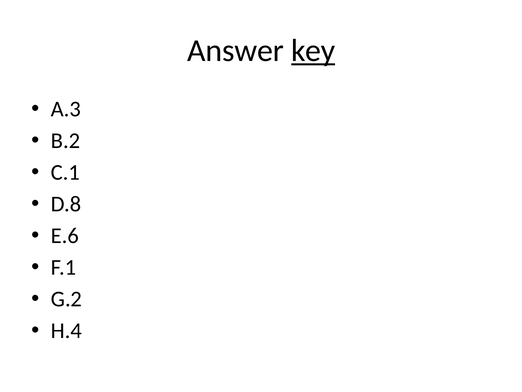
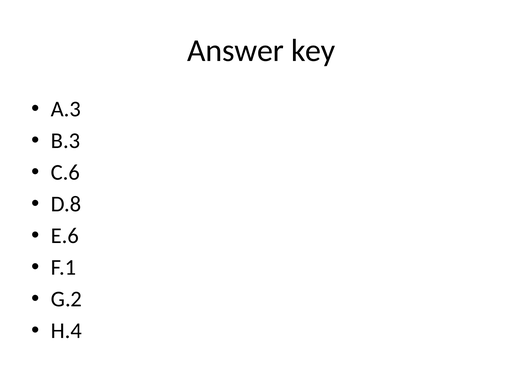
key underline: present -> none
B.2: B.2 -> B.3
C.1: C.1 -> C.6
